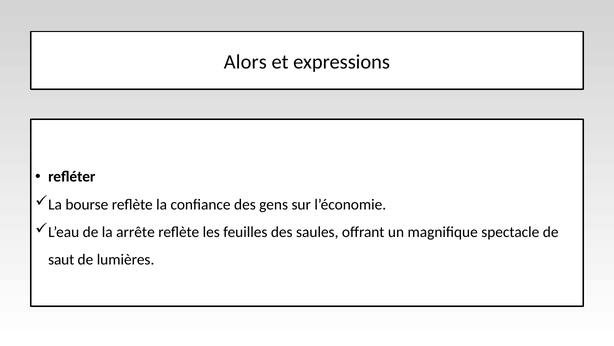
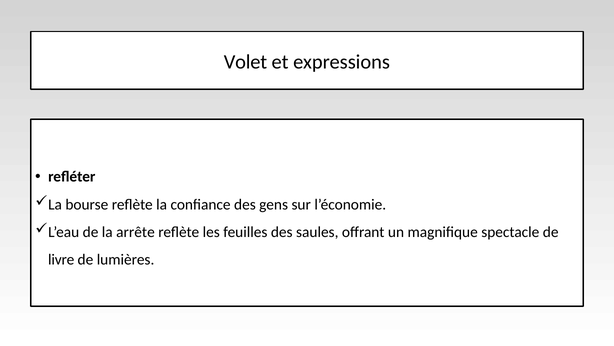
Alors: Alors -> Volet
saut: saut -> livre
